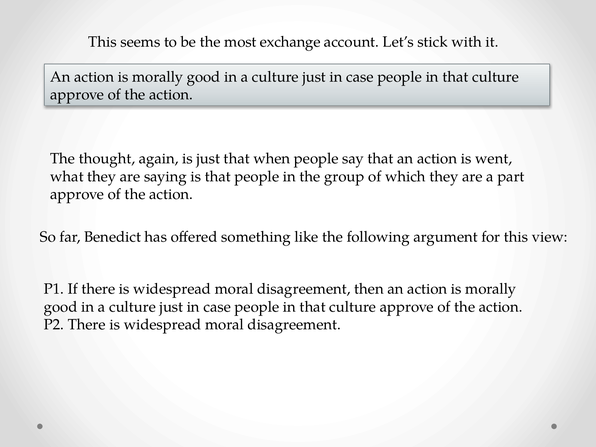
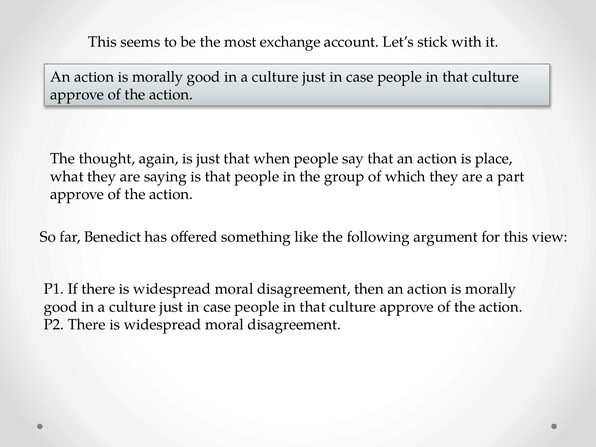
went: went -> place
